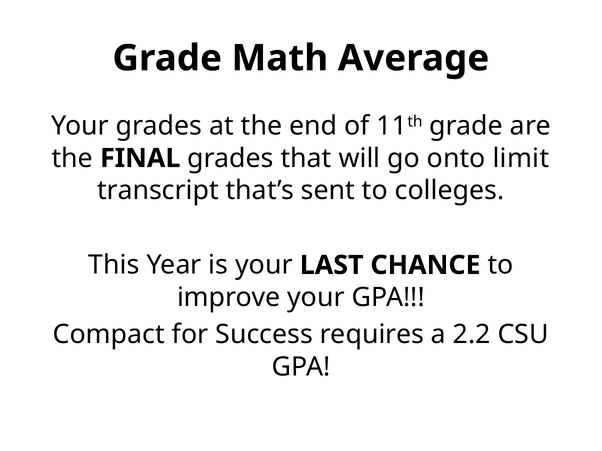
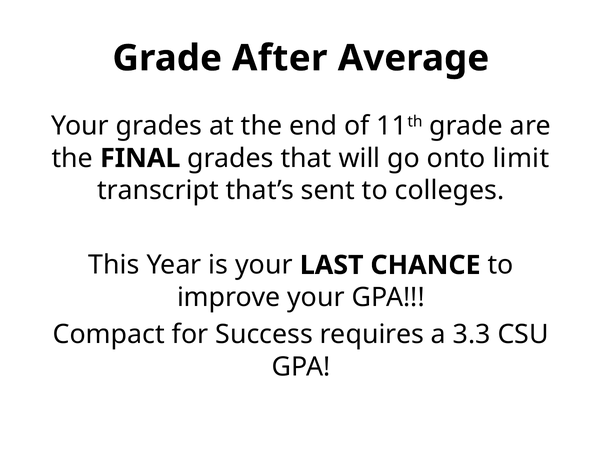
Math: Math -> After
2.2: 2.2 -> 3.3
